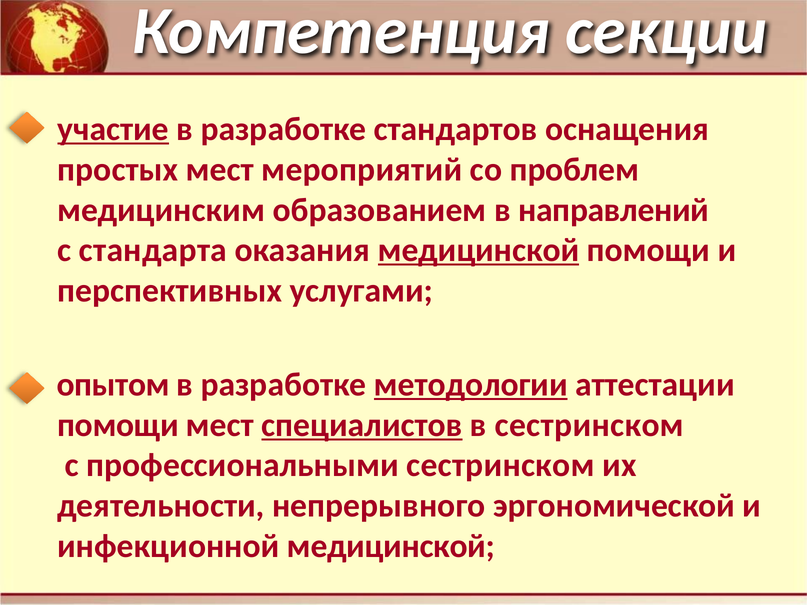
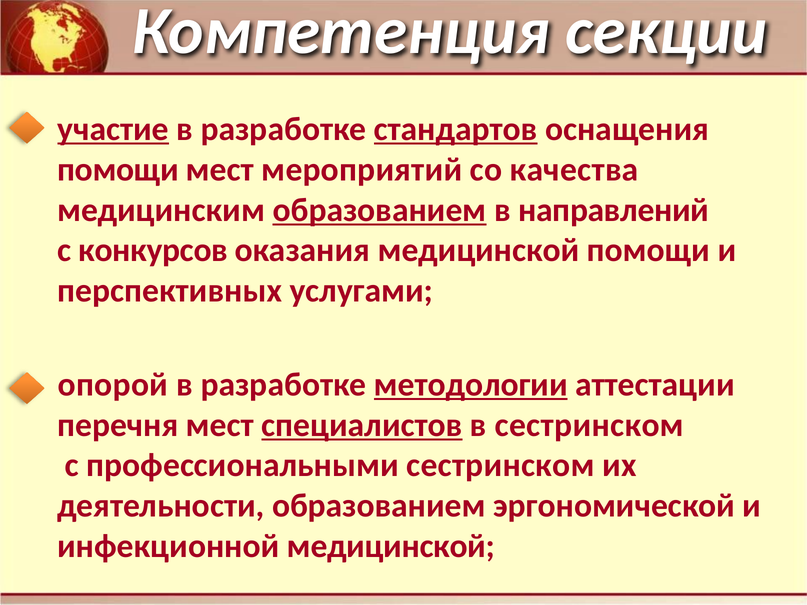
стандартов underline: none -> present
простых at (118, 170): простых -> помощи
проблем: проблем -> качества
образованием at (380, 210) underline: none -> present
стандарта: стандарта -> конкурсов
медицинской at (479, 250) underline: present -> none
опытом: опытом -> опорой
помощи at (118, 425): помощи -> перечня
деятельности непрерывного: непрерывного -> образованием
